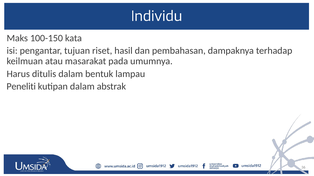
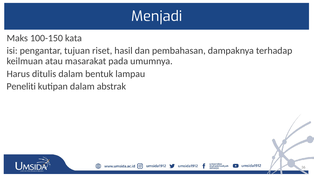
Individu: Individu -> Menjadi
